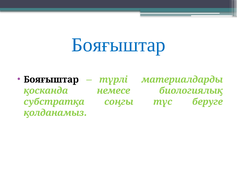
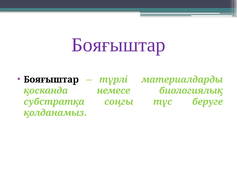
Бояғыштар at (118, 45) colour: blue -> purple
